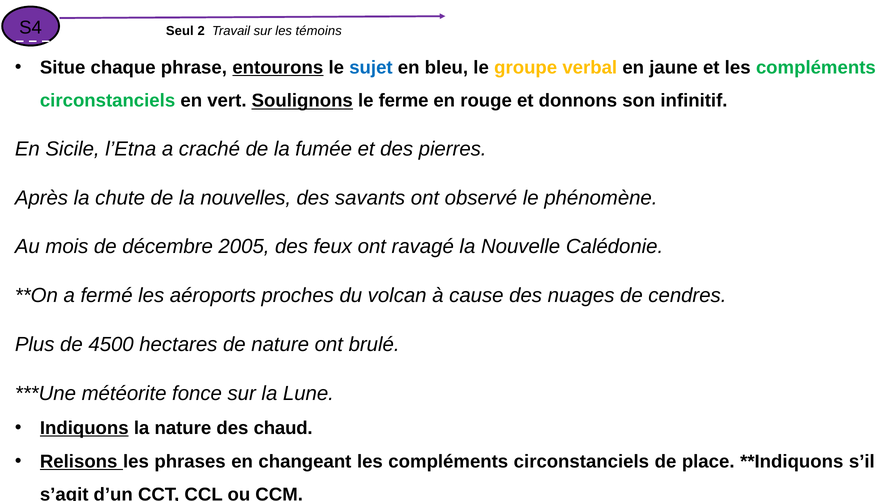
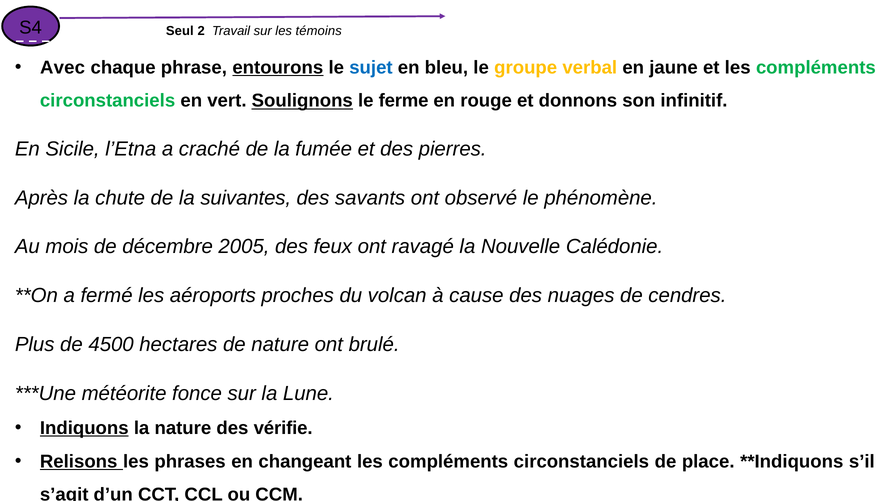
Situe: Situe -> Avec
nouvelles: nouvelles -> suivantes
chaud: chaud -> vérifie
